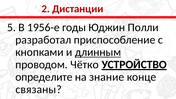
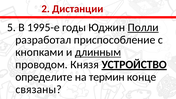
1956-е: 1956-е -> 1995-е
Полли underline: none -> present
Чётко: Чётко -> Князя
знание: знание -> термин
